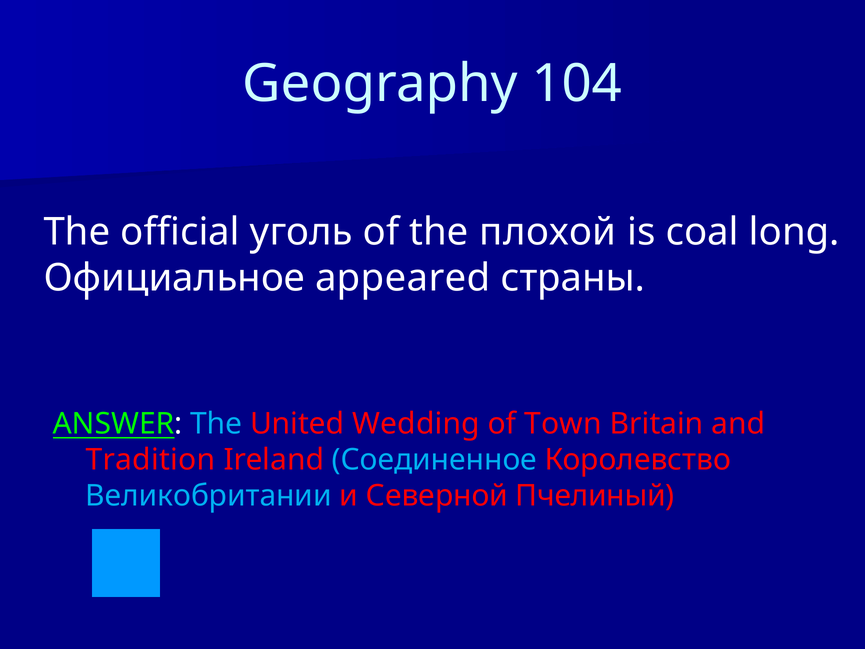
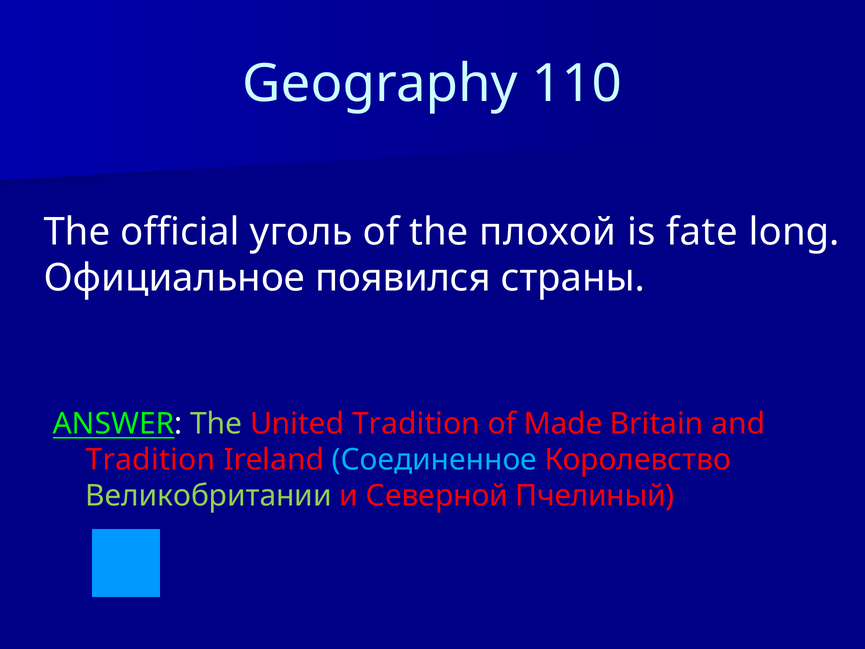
104: 104 -> 110
coal: coal -> fate
appeared: appeared -> появился
The at (216, 424) colour: light blue -> light green
United Wedding: Wedding -> Tradition
Town: Town -> Made
Великобритании colour: light blue -> light green
